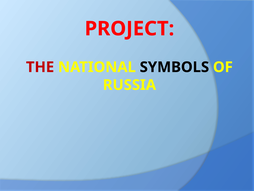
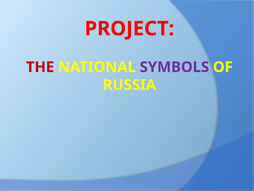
SYMBOLS colour: black -> purple
